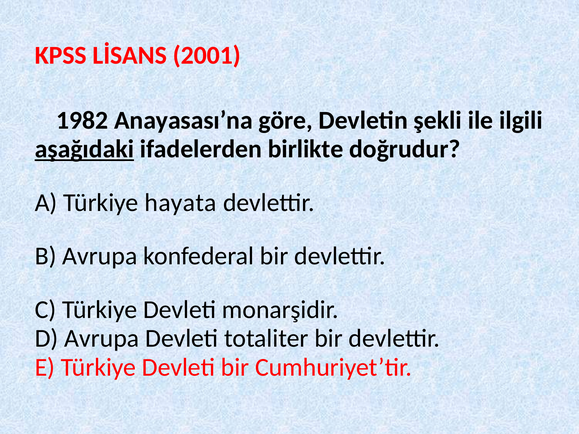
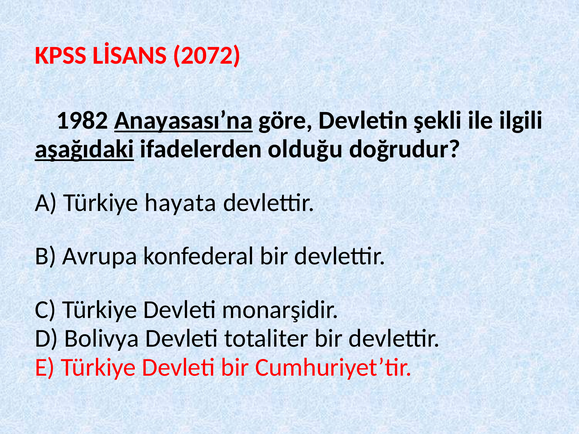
2001: 2001 -> 2072
Anayasası’na underline: none -> present
birlikte: birlikte -> olduğu
D Avrupa: Avrupa -> Bolivya
